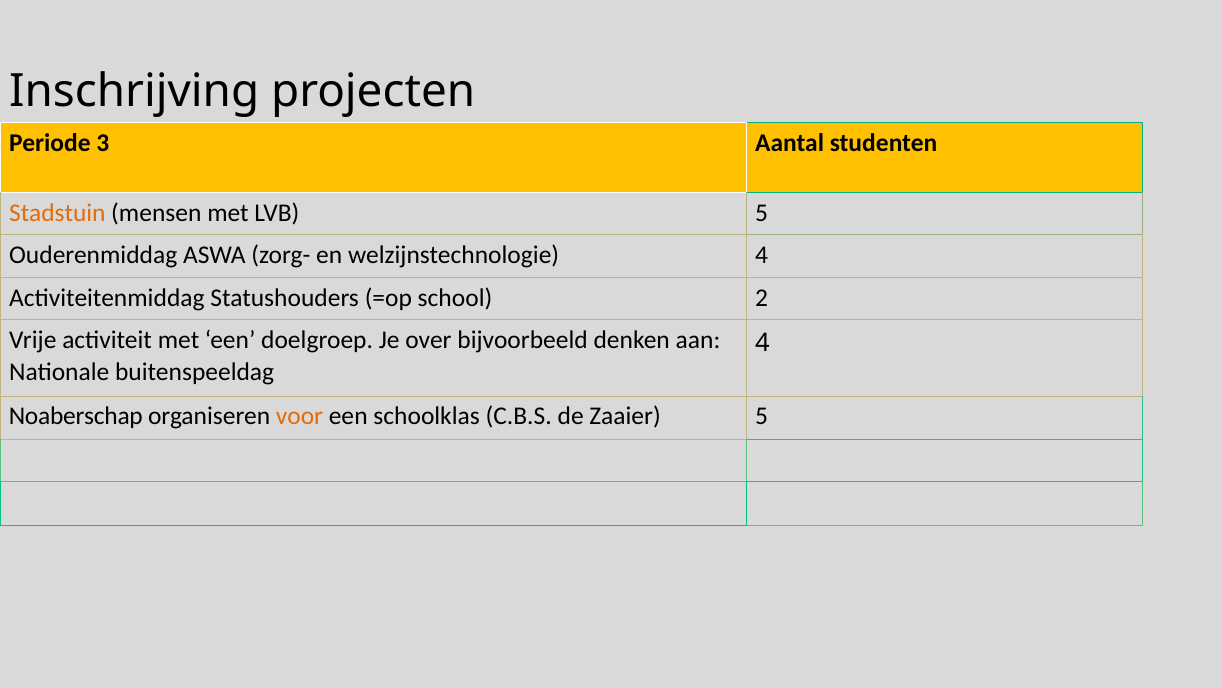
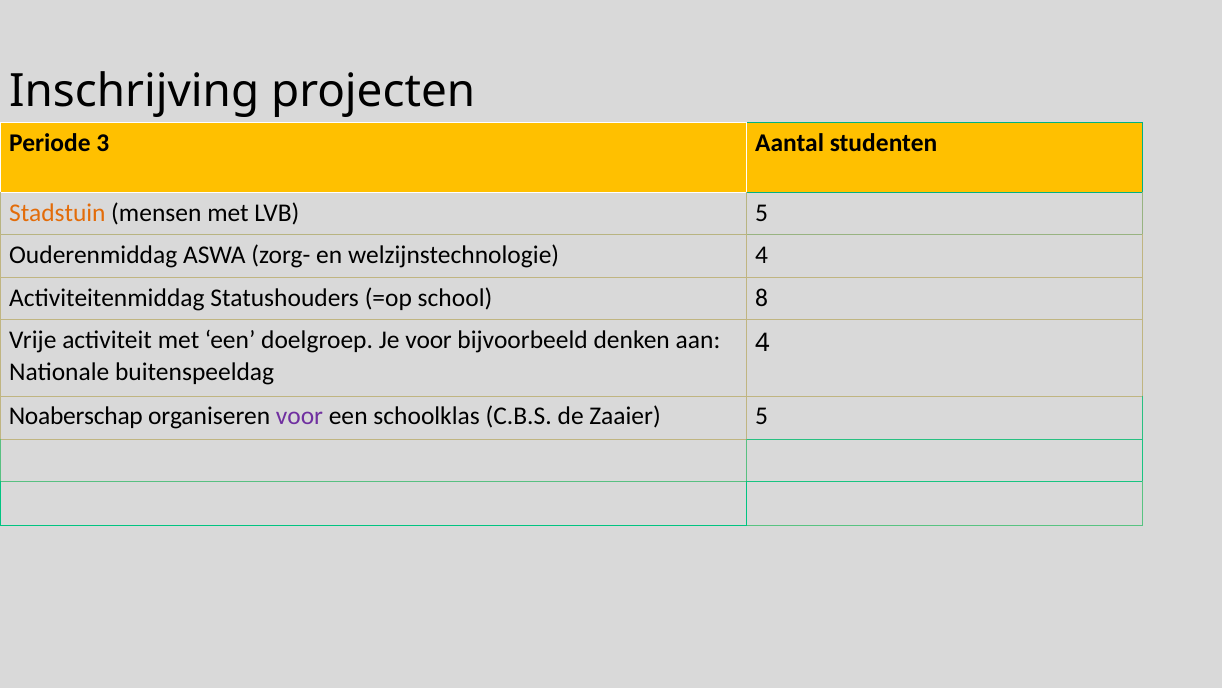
2: 2 -> 8
Je over: over -> voor
voor at (299, 416) colour: orange -> purple
